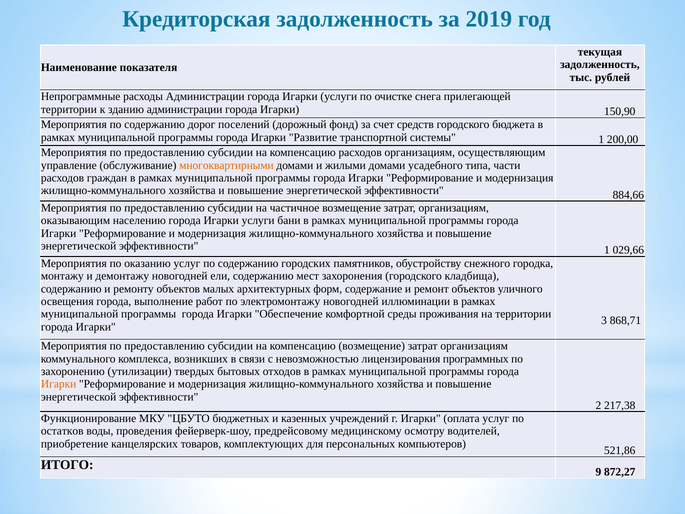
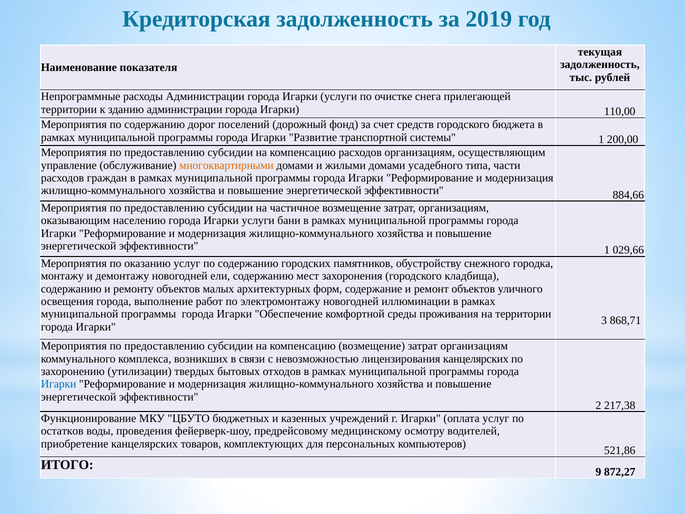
150,90: 150,90 -> 110,00
лицензирования программных: программных -> канцелярских
Игарки at (59, 384) colour: orange -> blue
